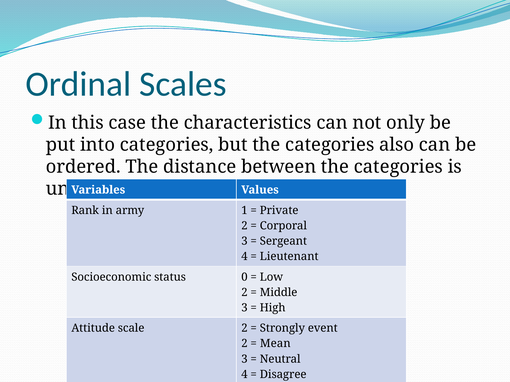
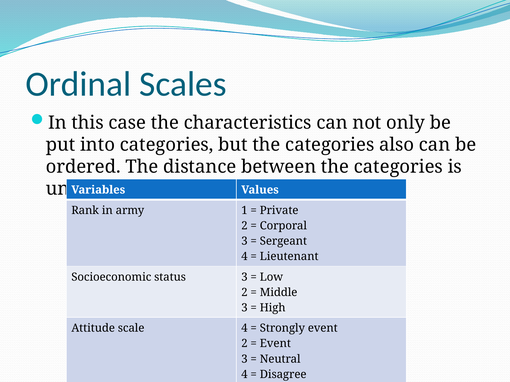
status 0: 0 -> 3
scale 2: 2 -> 4
Mean at (275, 344): Mean -> Event
